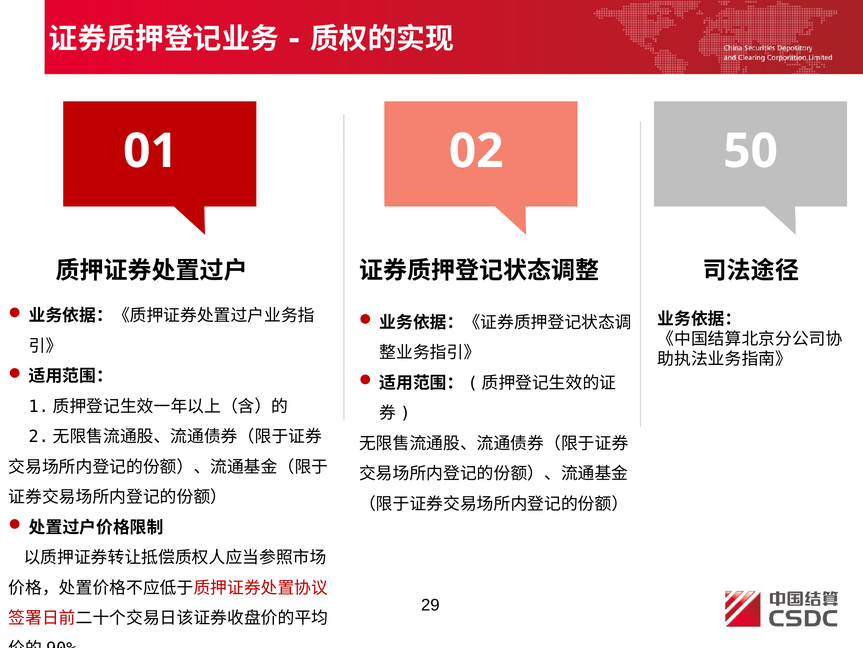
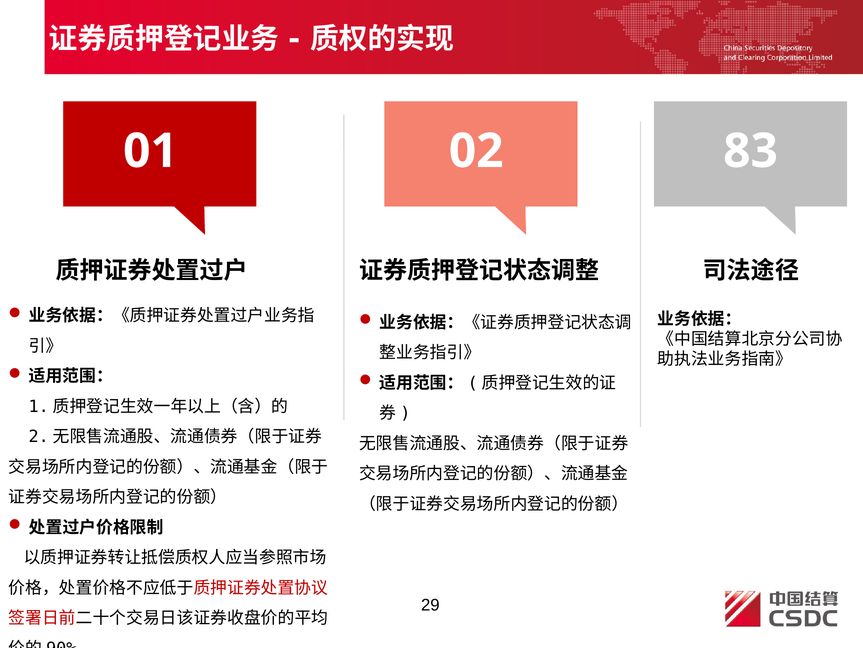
50: 50 -> 83
